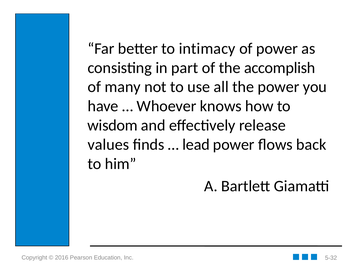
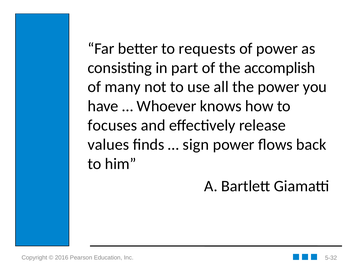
intimacy: intimacy -> requests
wisdom: wisdom -> focuses
lead: lead -> sign
